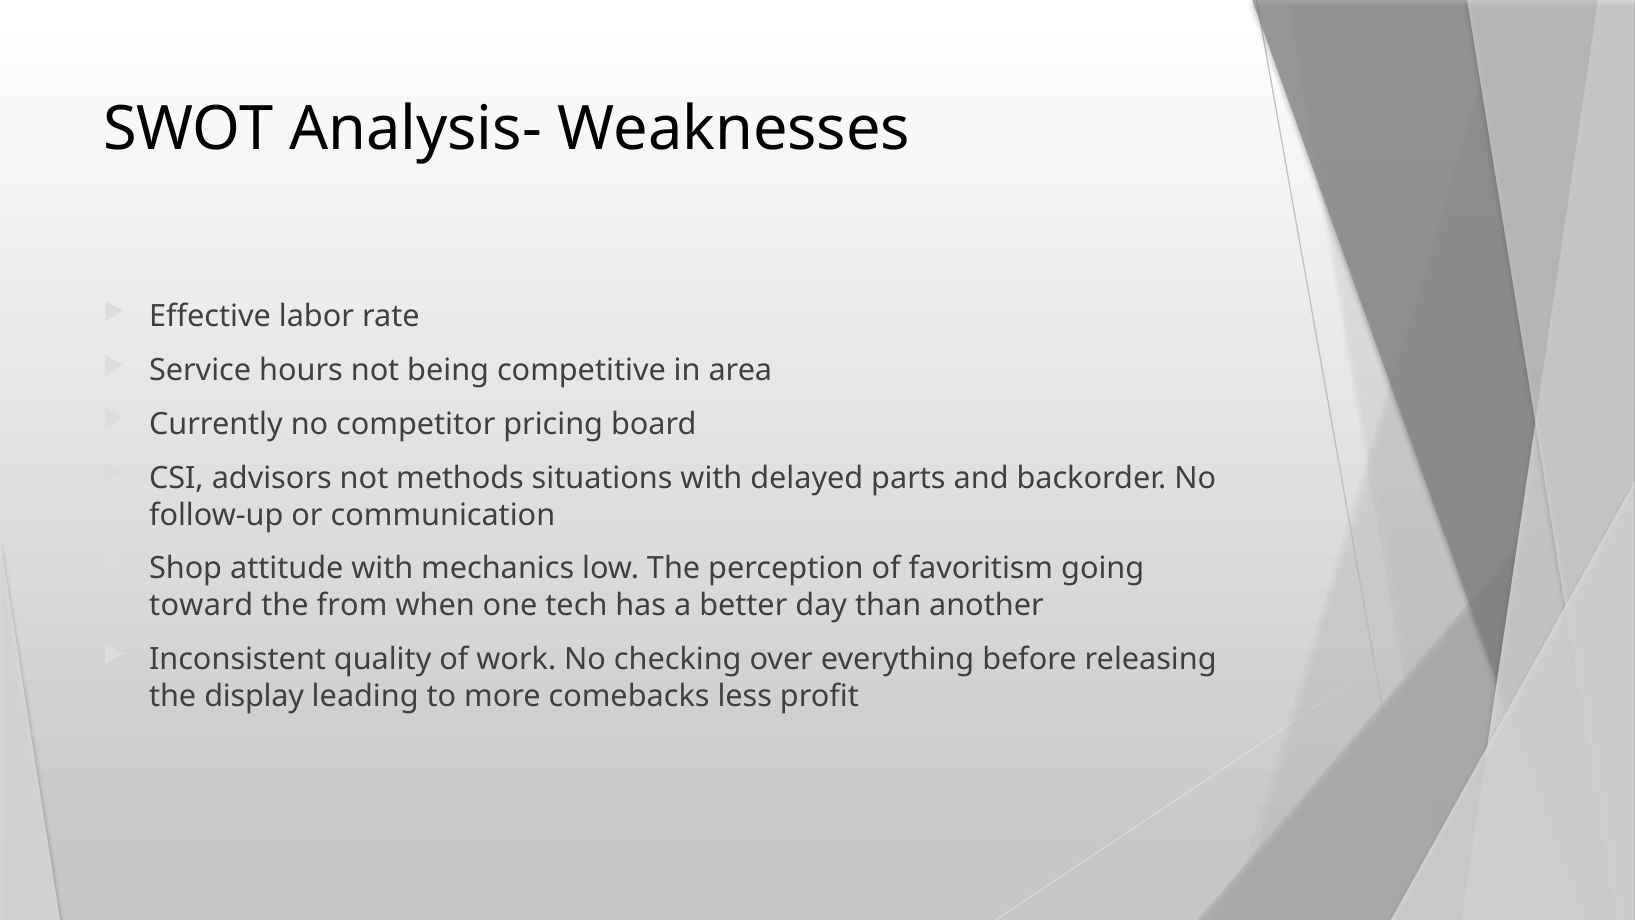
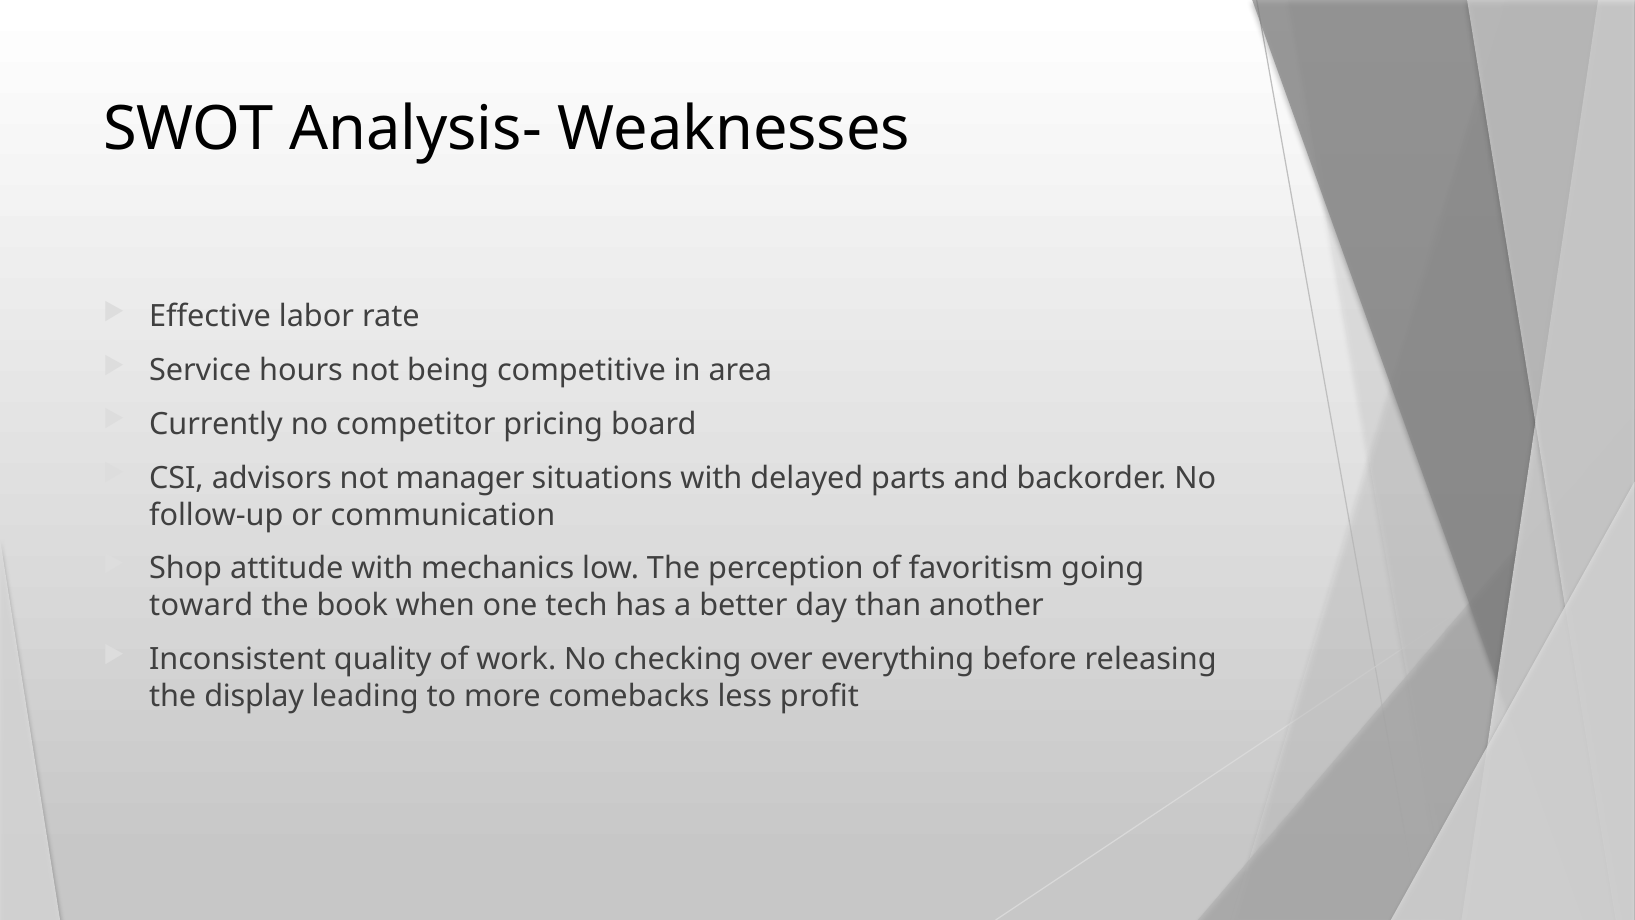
methods: methods -> manager
from: from -> book
